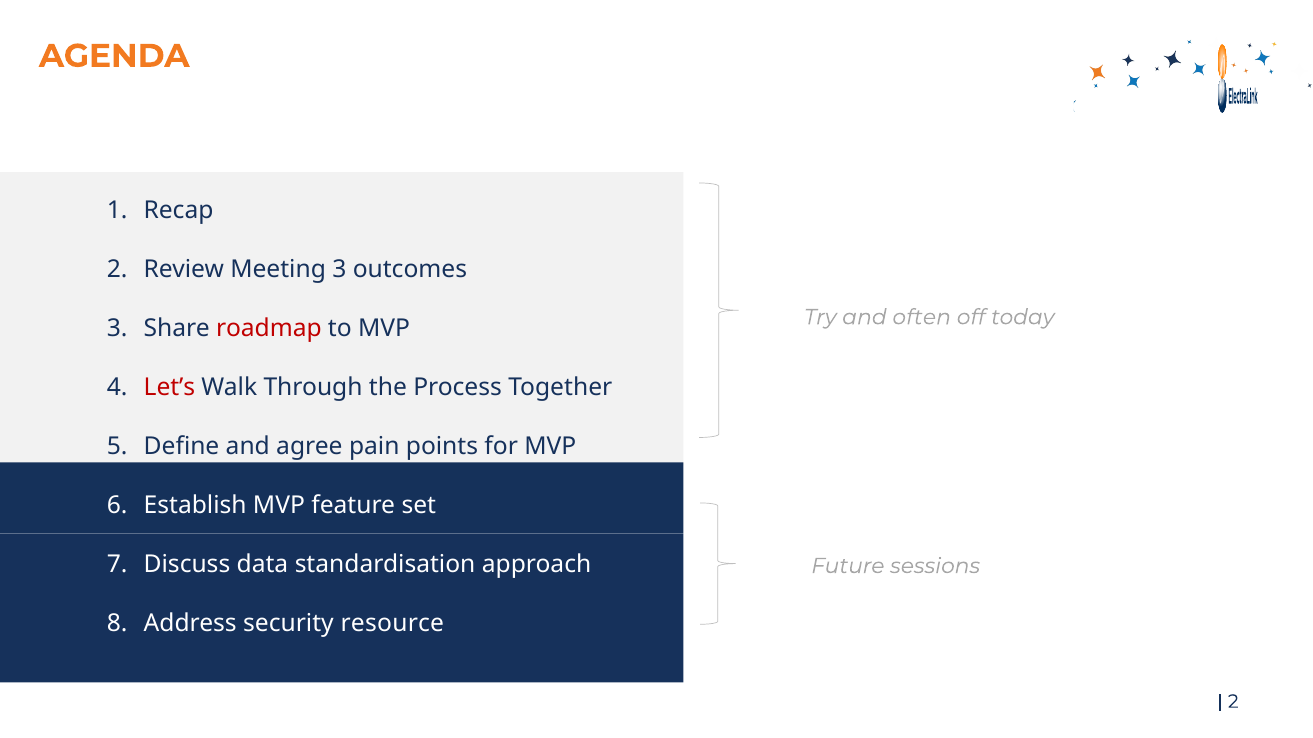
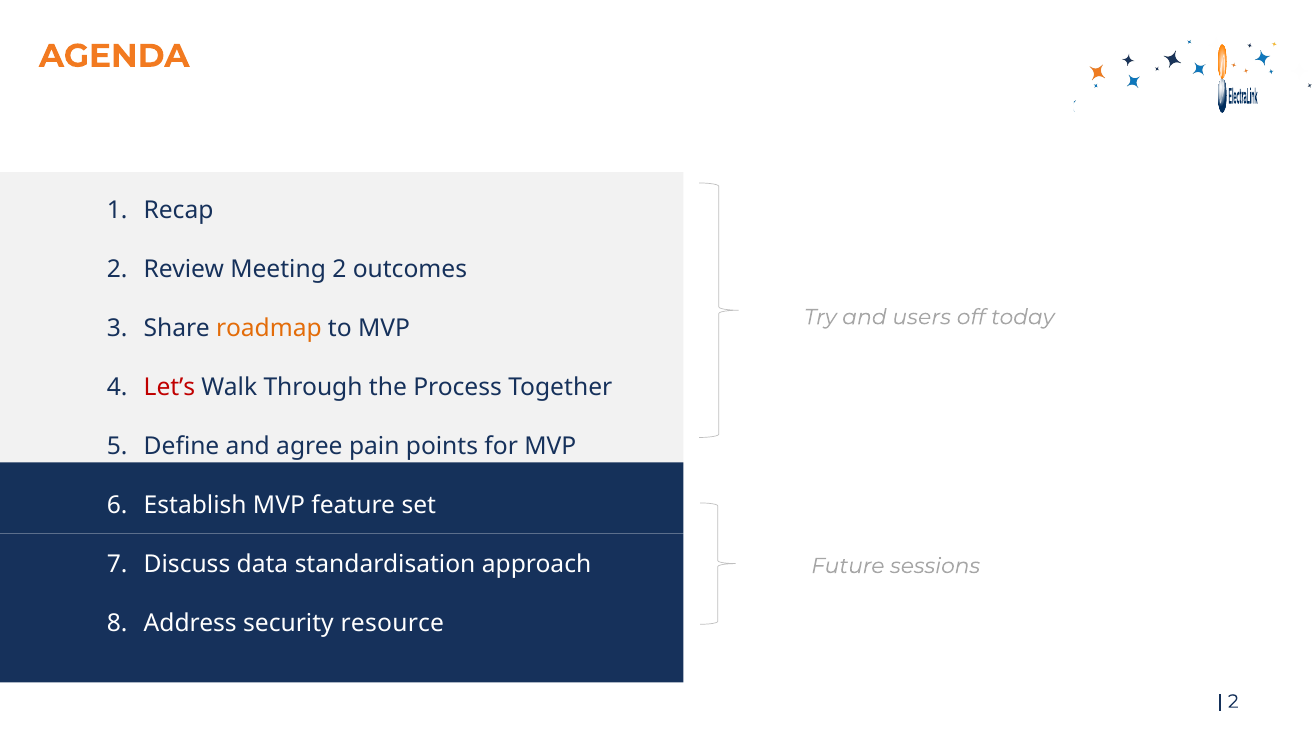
Meeting 3: 3 -> 2
often: often -> users
roadmap colour: red -> orange
